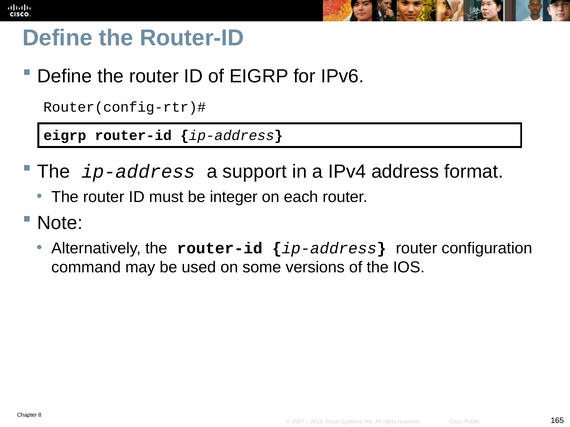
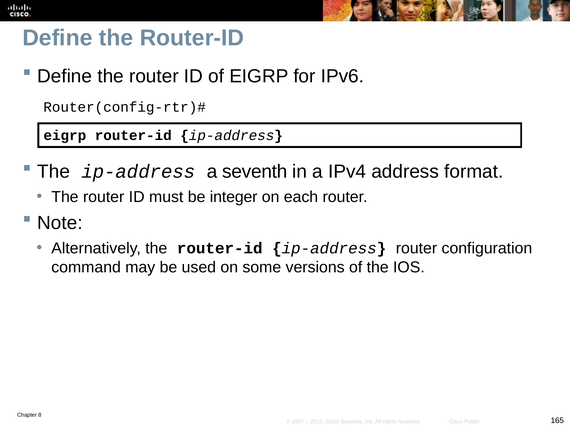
support: support -> seventh
